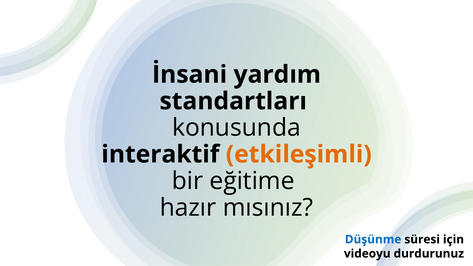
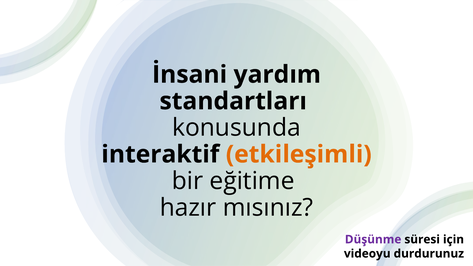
Düşünme colour: blue -> purple
